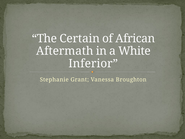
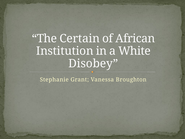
Aftermath: Aftermath -> Institution
Inferior: Inferior -> Disobey
